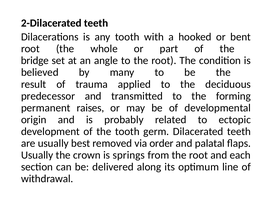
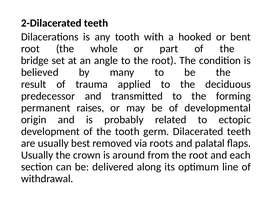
order: order -> roots
springs: springs -> around
